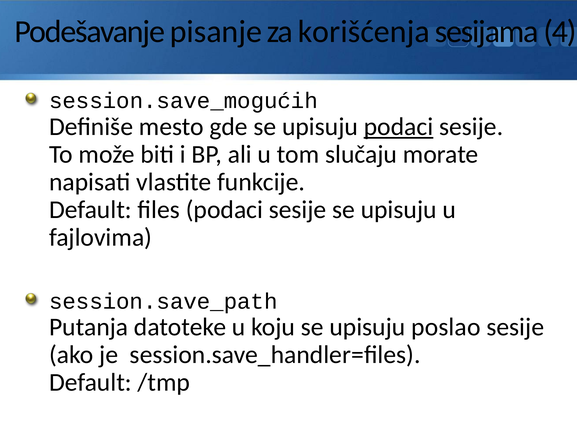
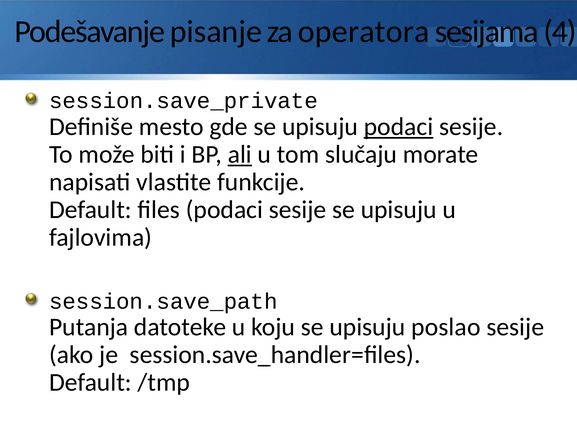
korišćenja: korišćenja -> operatora
session.save_mogućih: session.save_mogućih -> session.save_private
ali underline: none -> present
